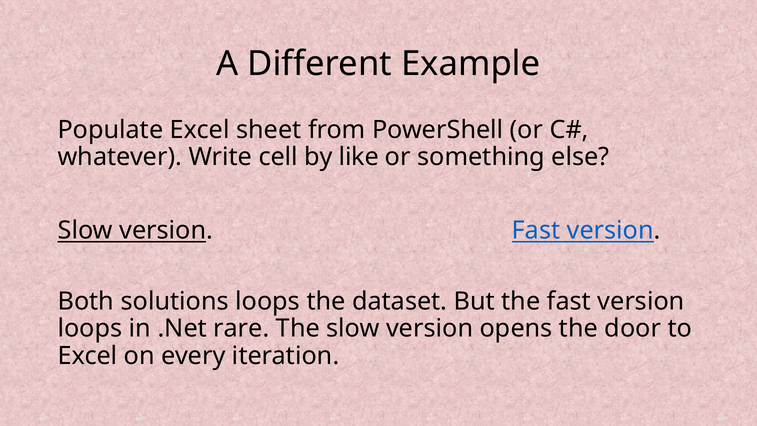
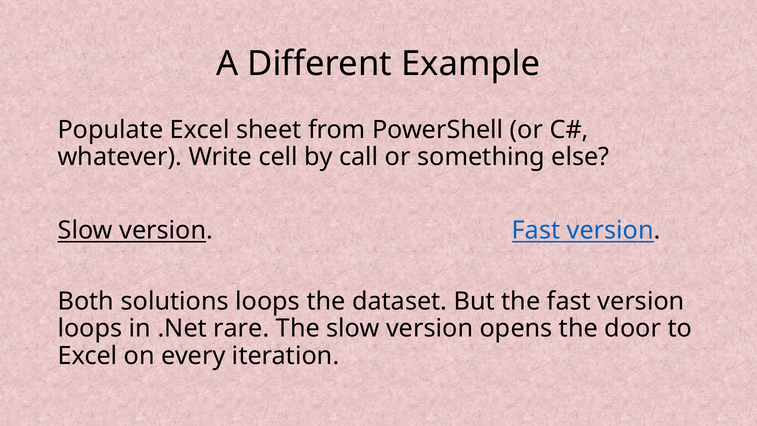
like: like -> call
